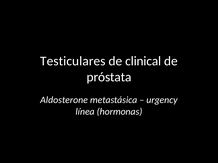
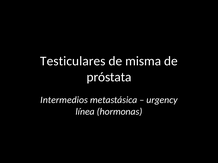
clinical: clinical -> misma
Aldosterone: Aldosterone -> Intermedios
